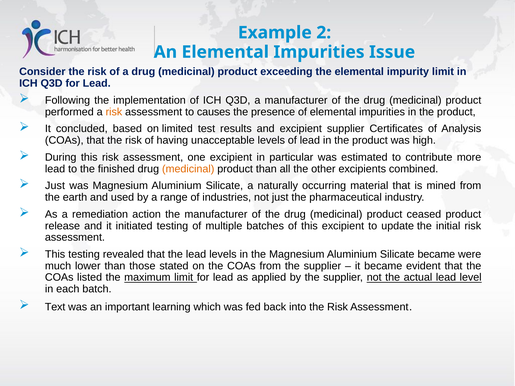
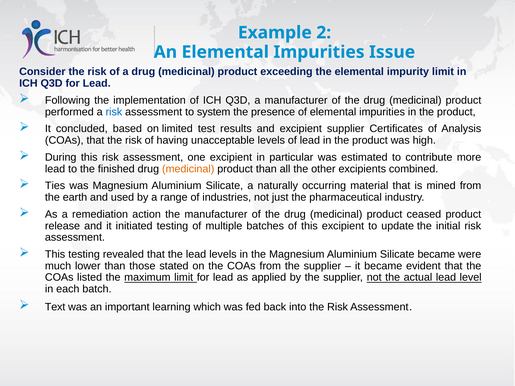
risk at (114, 112) colour: orange -> blue
causes: causes -> system
Just at (55, 186): Just -> Ties
